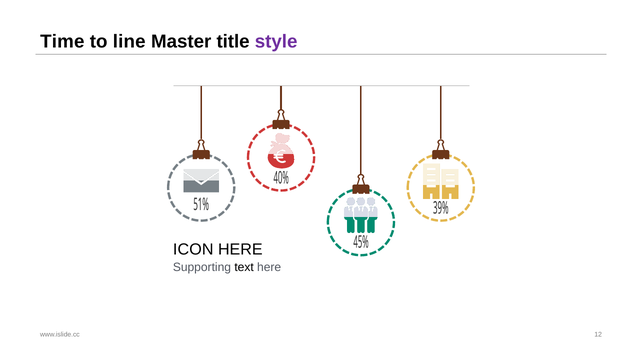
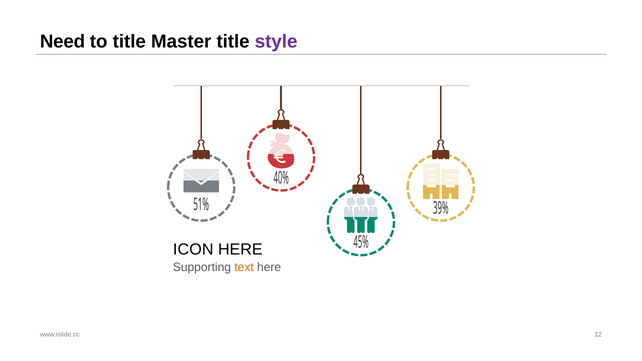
Time: Time -> Need
to line: line -> title
text colour: black -> orange
